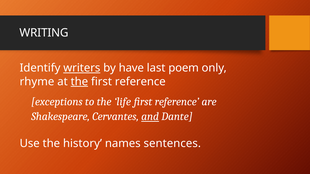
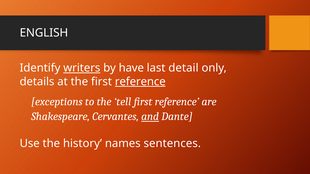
WRITING: WRITING -> ENGLISH
poem: poem -> detail
rhyme: rhyme -> details
the at (79, 82) underline: present -> none
reference at (140, 82) underline: none -> present
life: life -> tell
